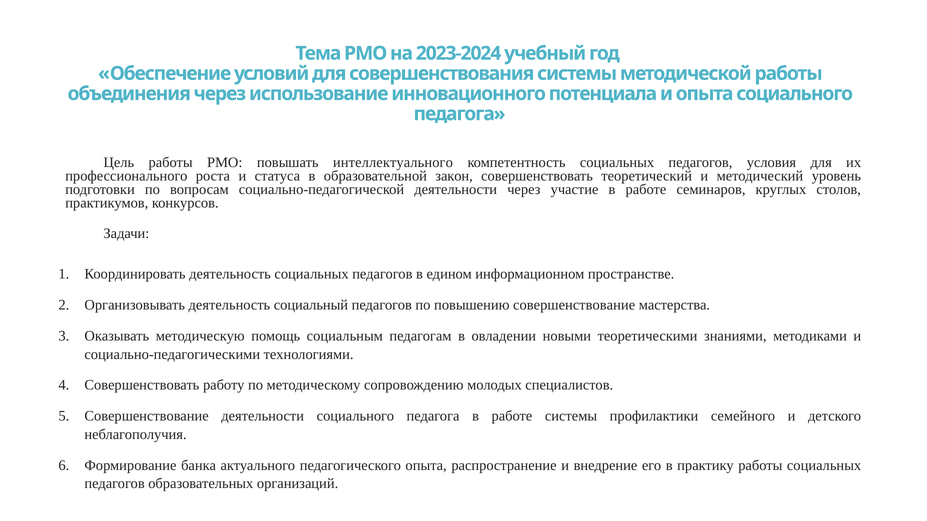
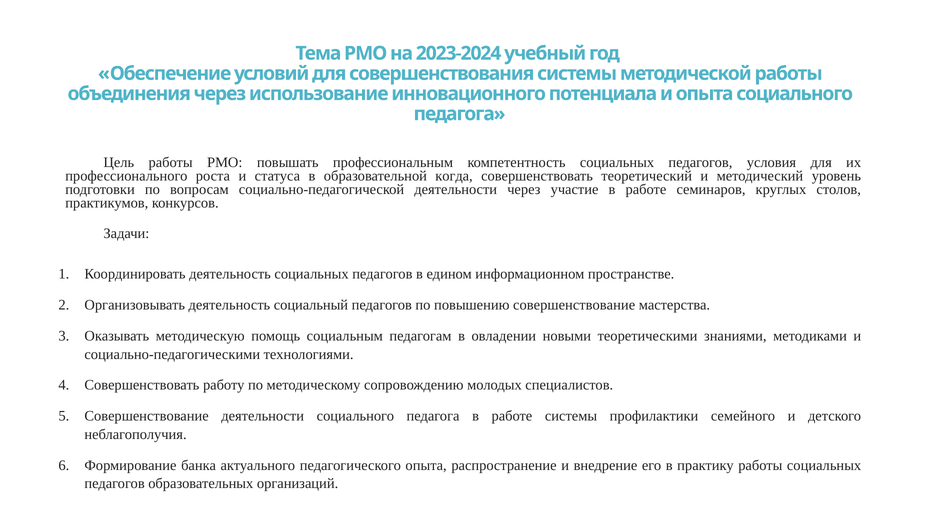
интеллектуального: интеллектуального -> профессиональным
закон: закон -> когда
